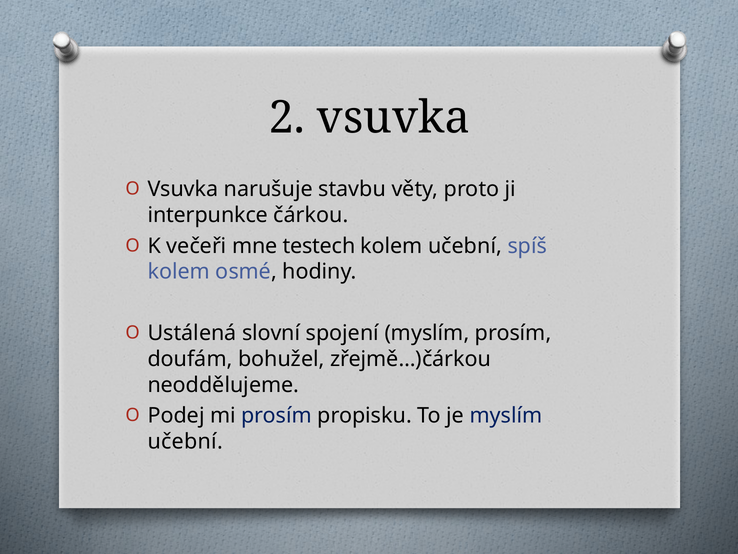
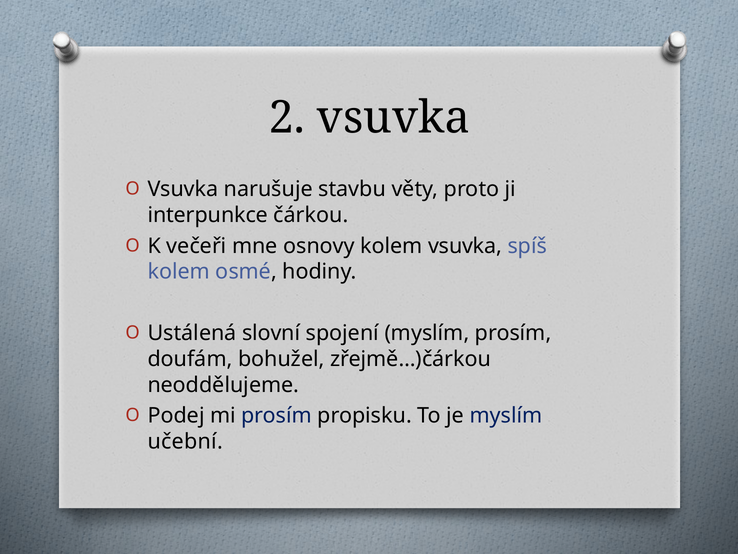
testech: testech -> osnovy
kolem učební: učební -> vsuvka
